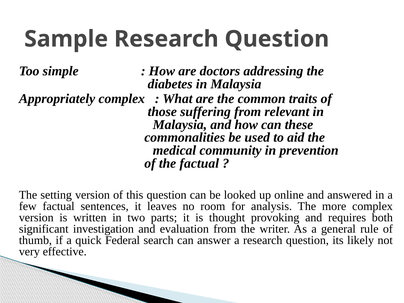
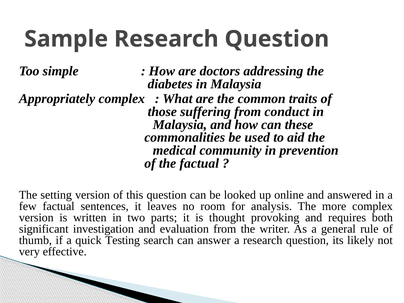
relevant: relevant -> conduct
Federal: Federal -> Testing
